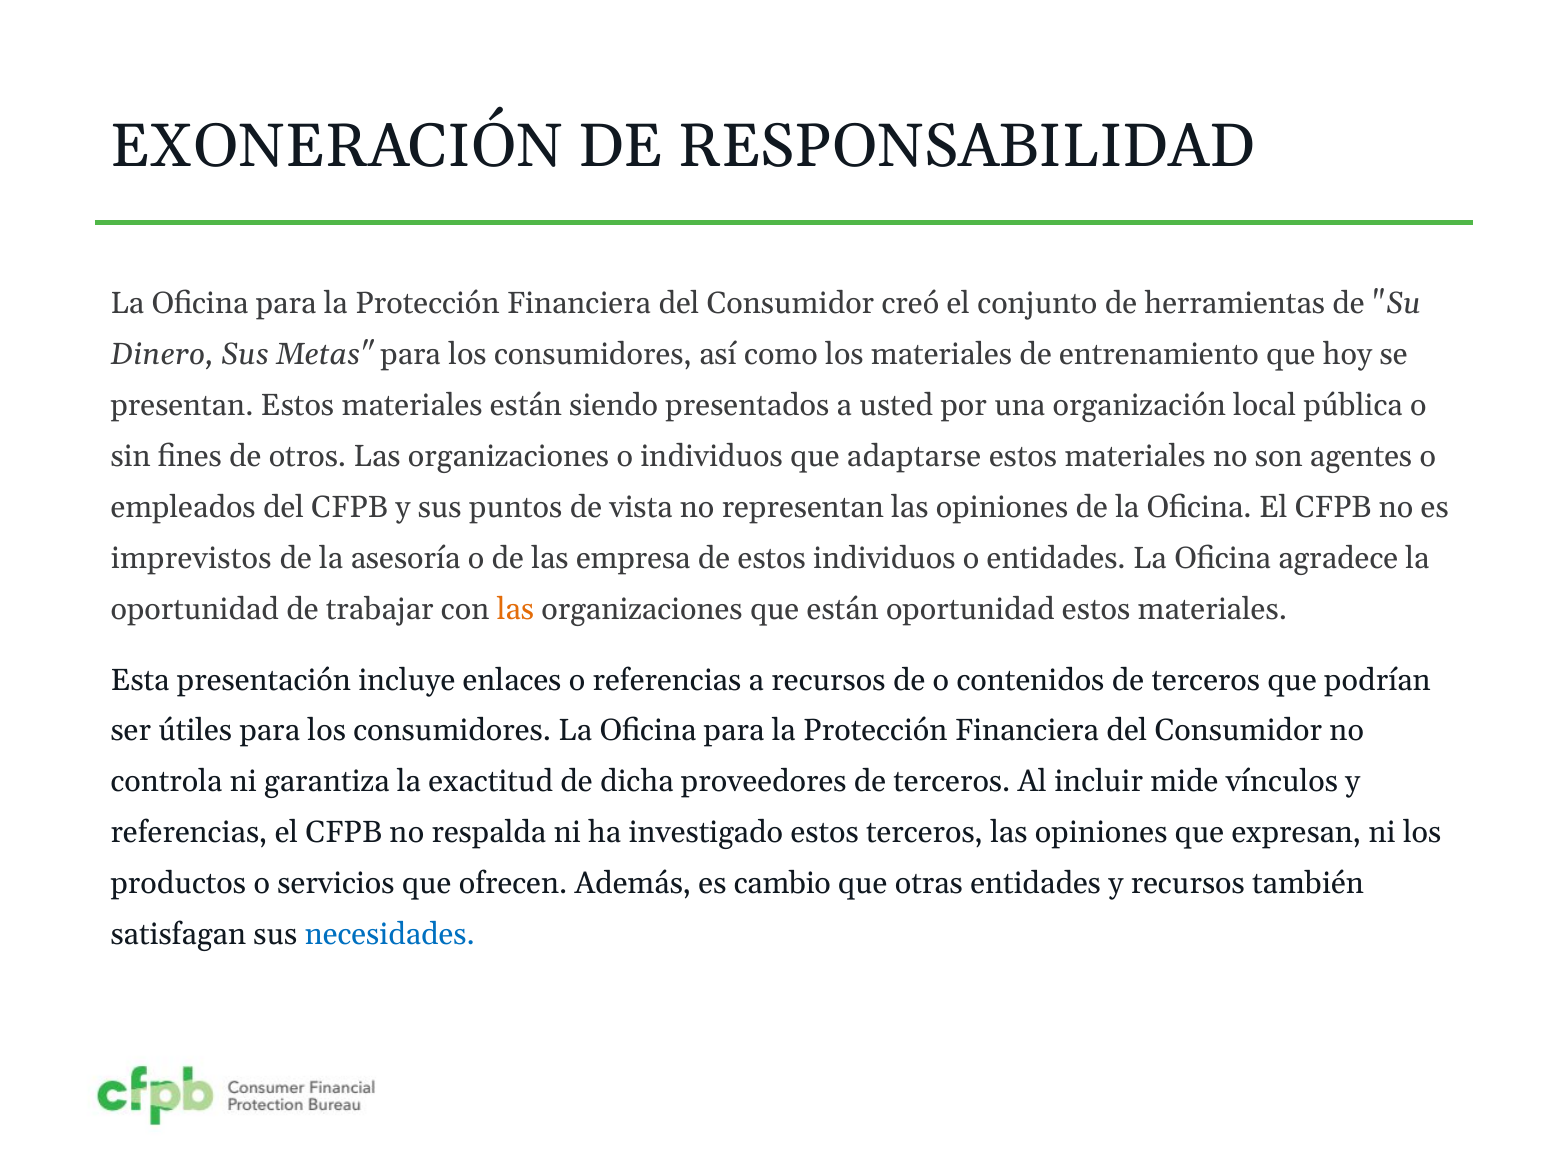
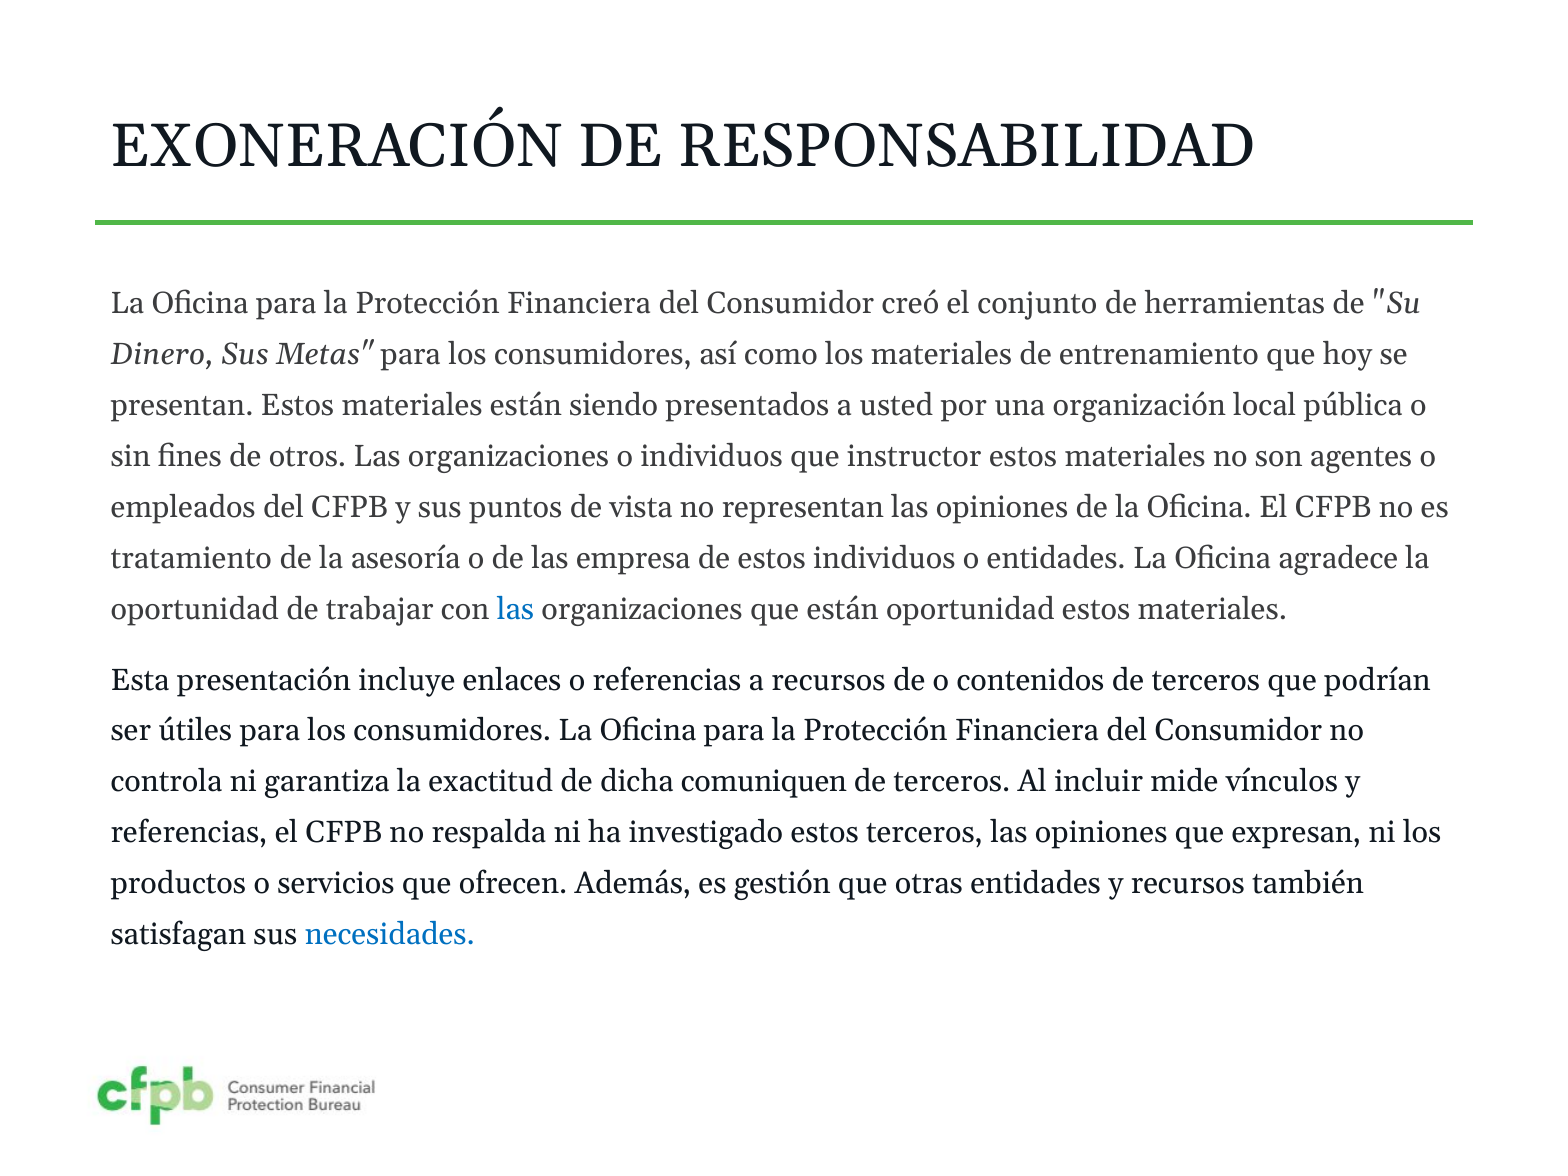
adaptarse: adaptarse -> instructor
imprevistos: imprevistos -> tratamiento
las at (515, 609) colour: orange -> blue
proveedores: proveedores -> comuniquen
cambio: cambio -> gestión
